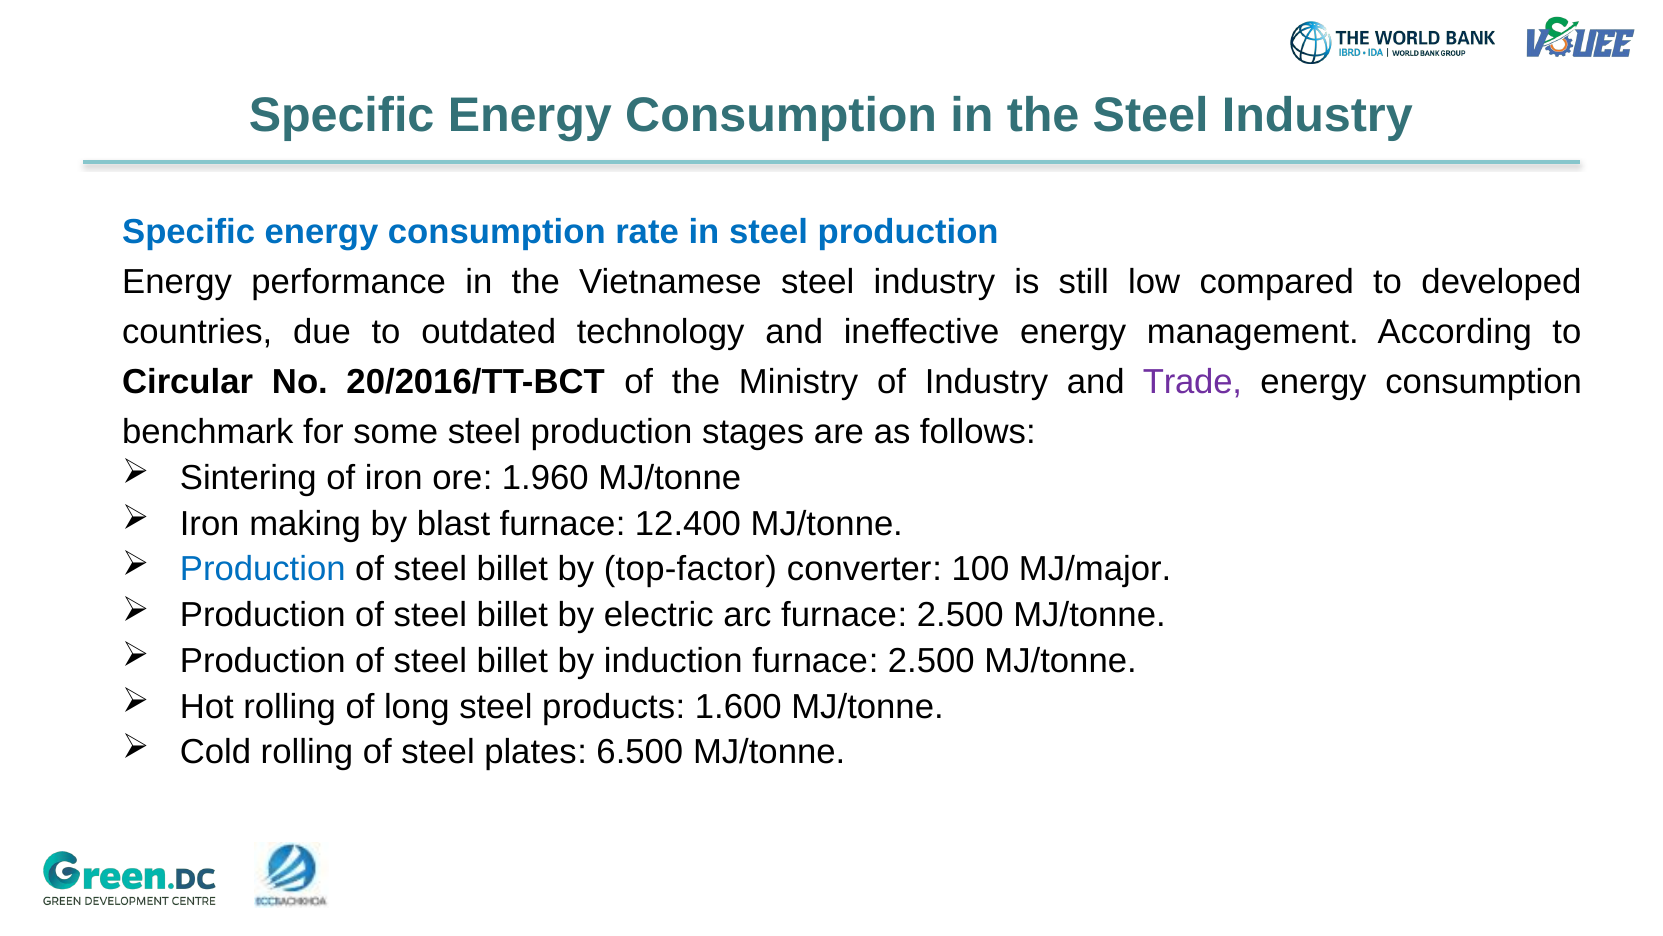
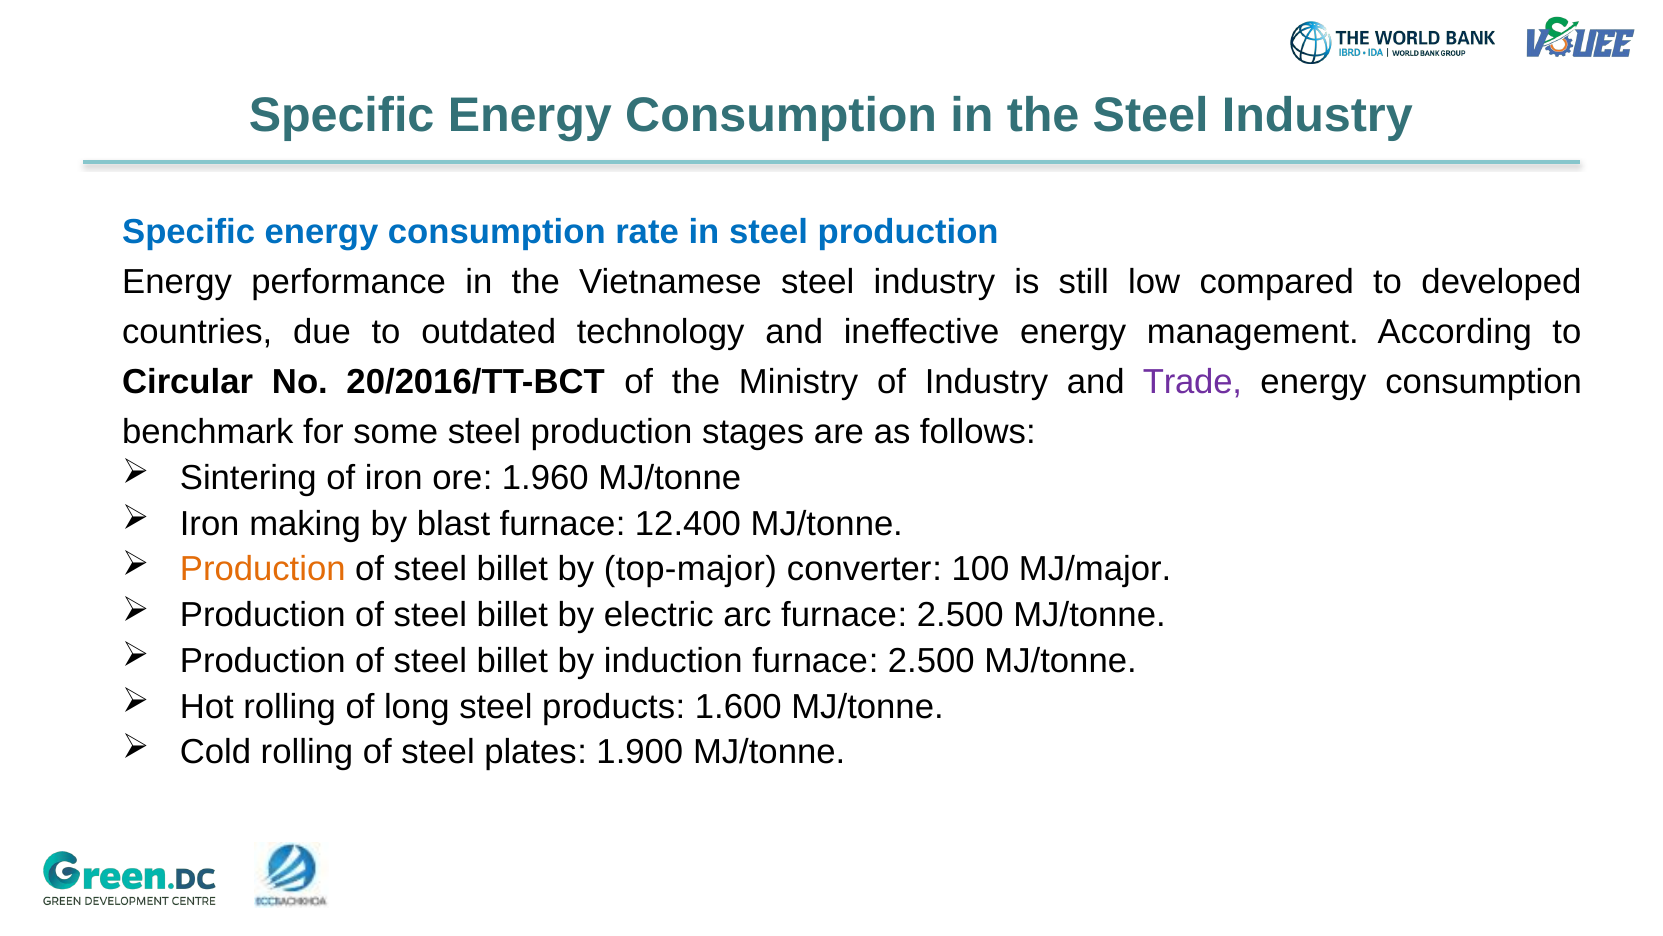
Production at (263, 569) colour: blue -> orange
top-factor: top-factor -> top-major
6.500: 6.500 -> 1.900
